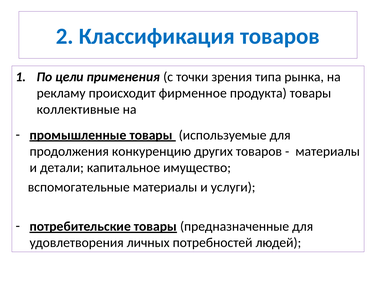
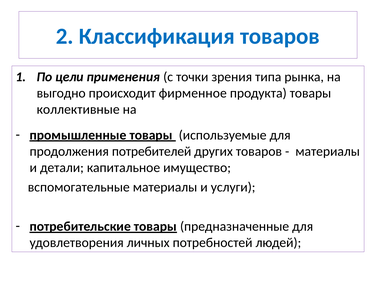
рекламу: рекламу -> выгодно
конкуренцию: конкуренцию -> потребителей
